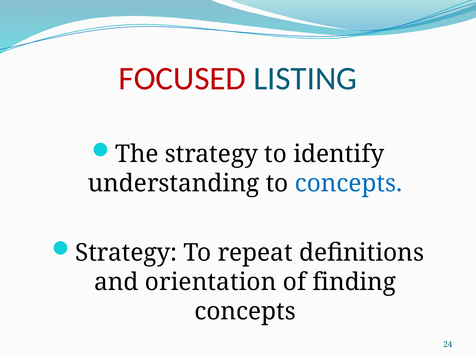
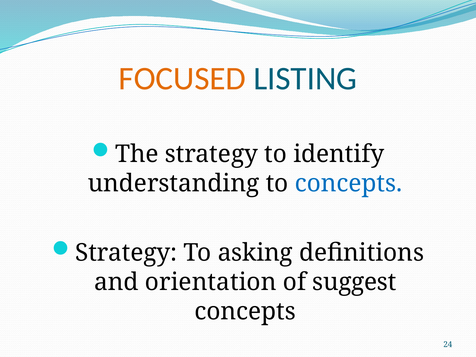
FOCUSED colour: red -> orange
repeat: repeat -> asking
finding: finding -> suggest
